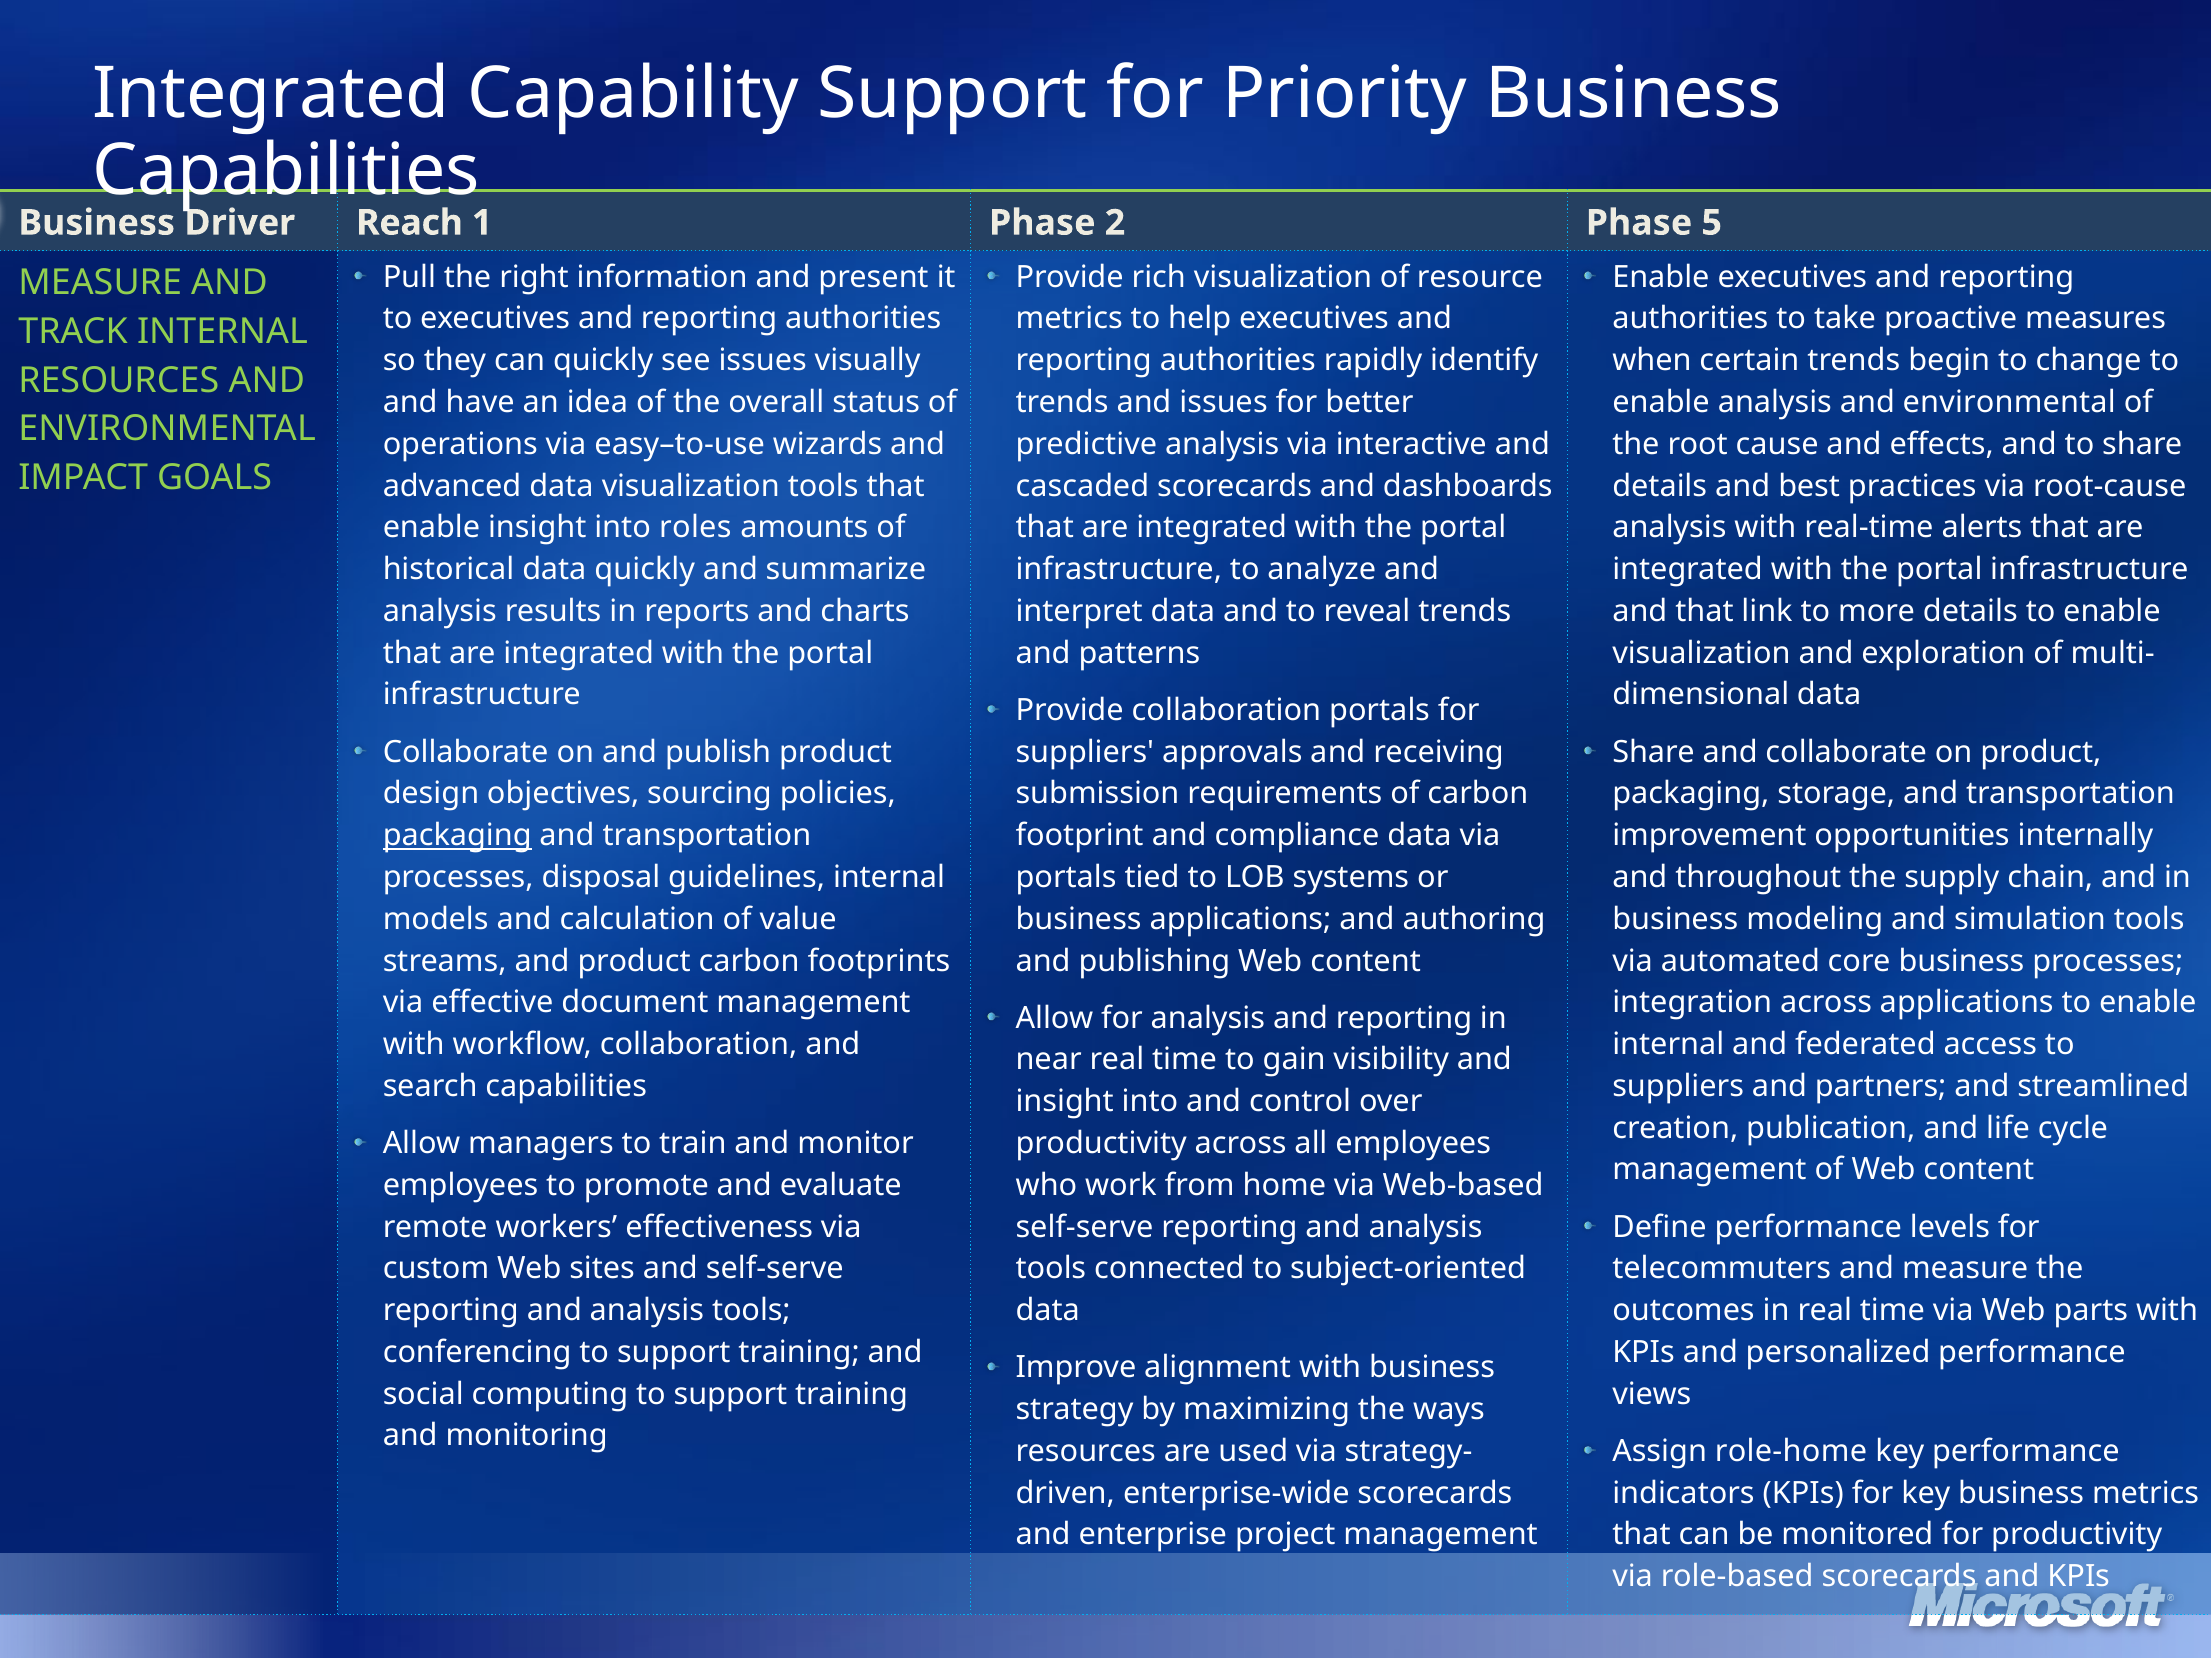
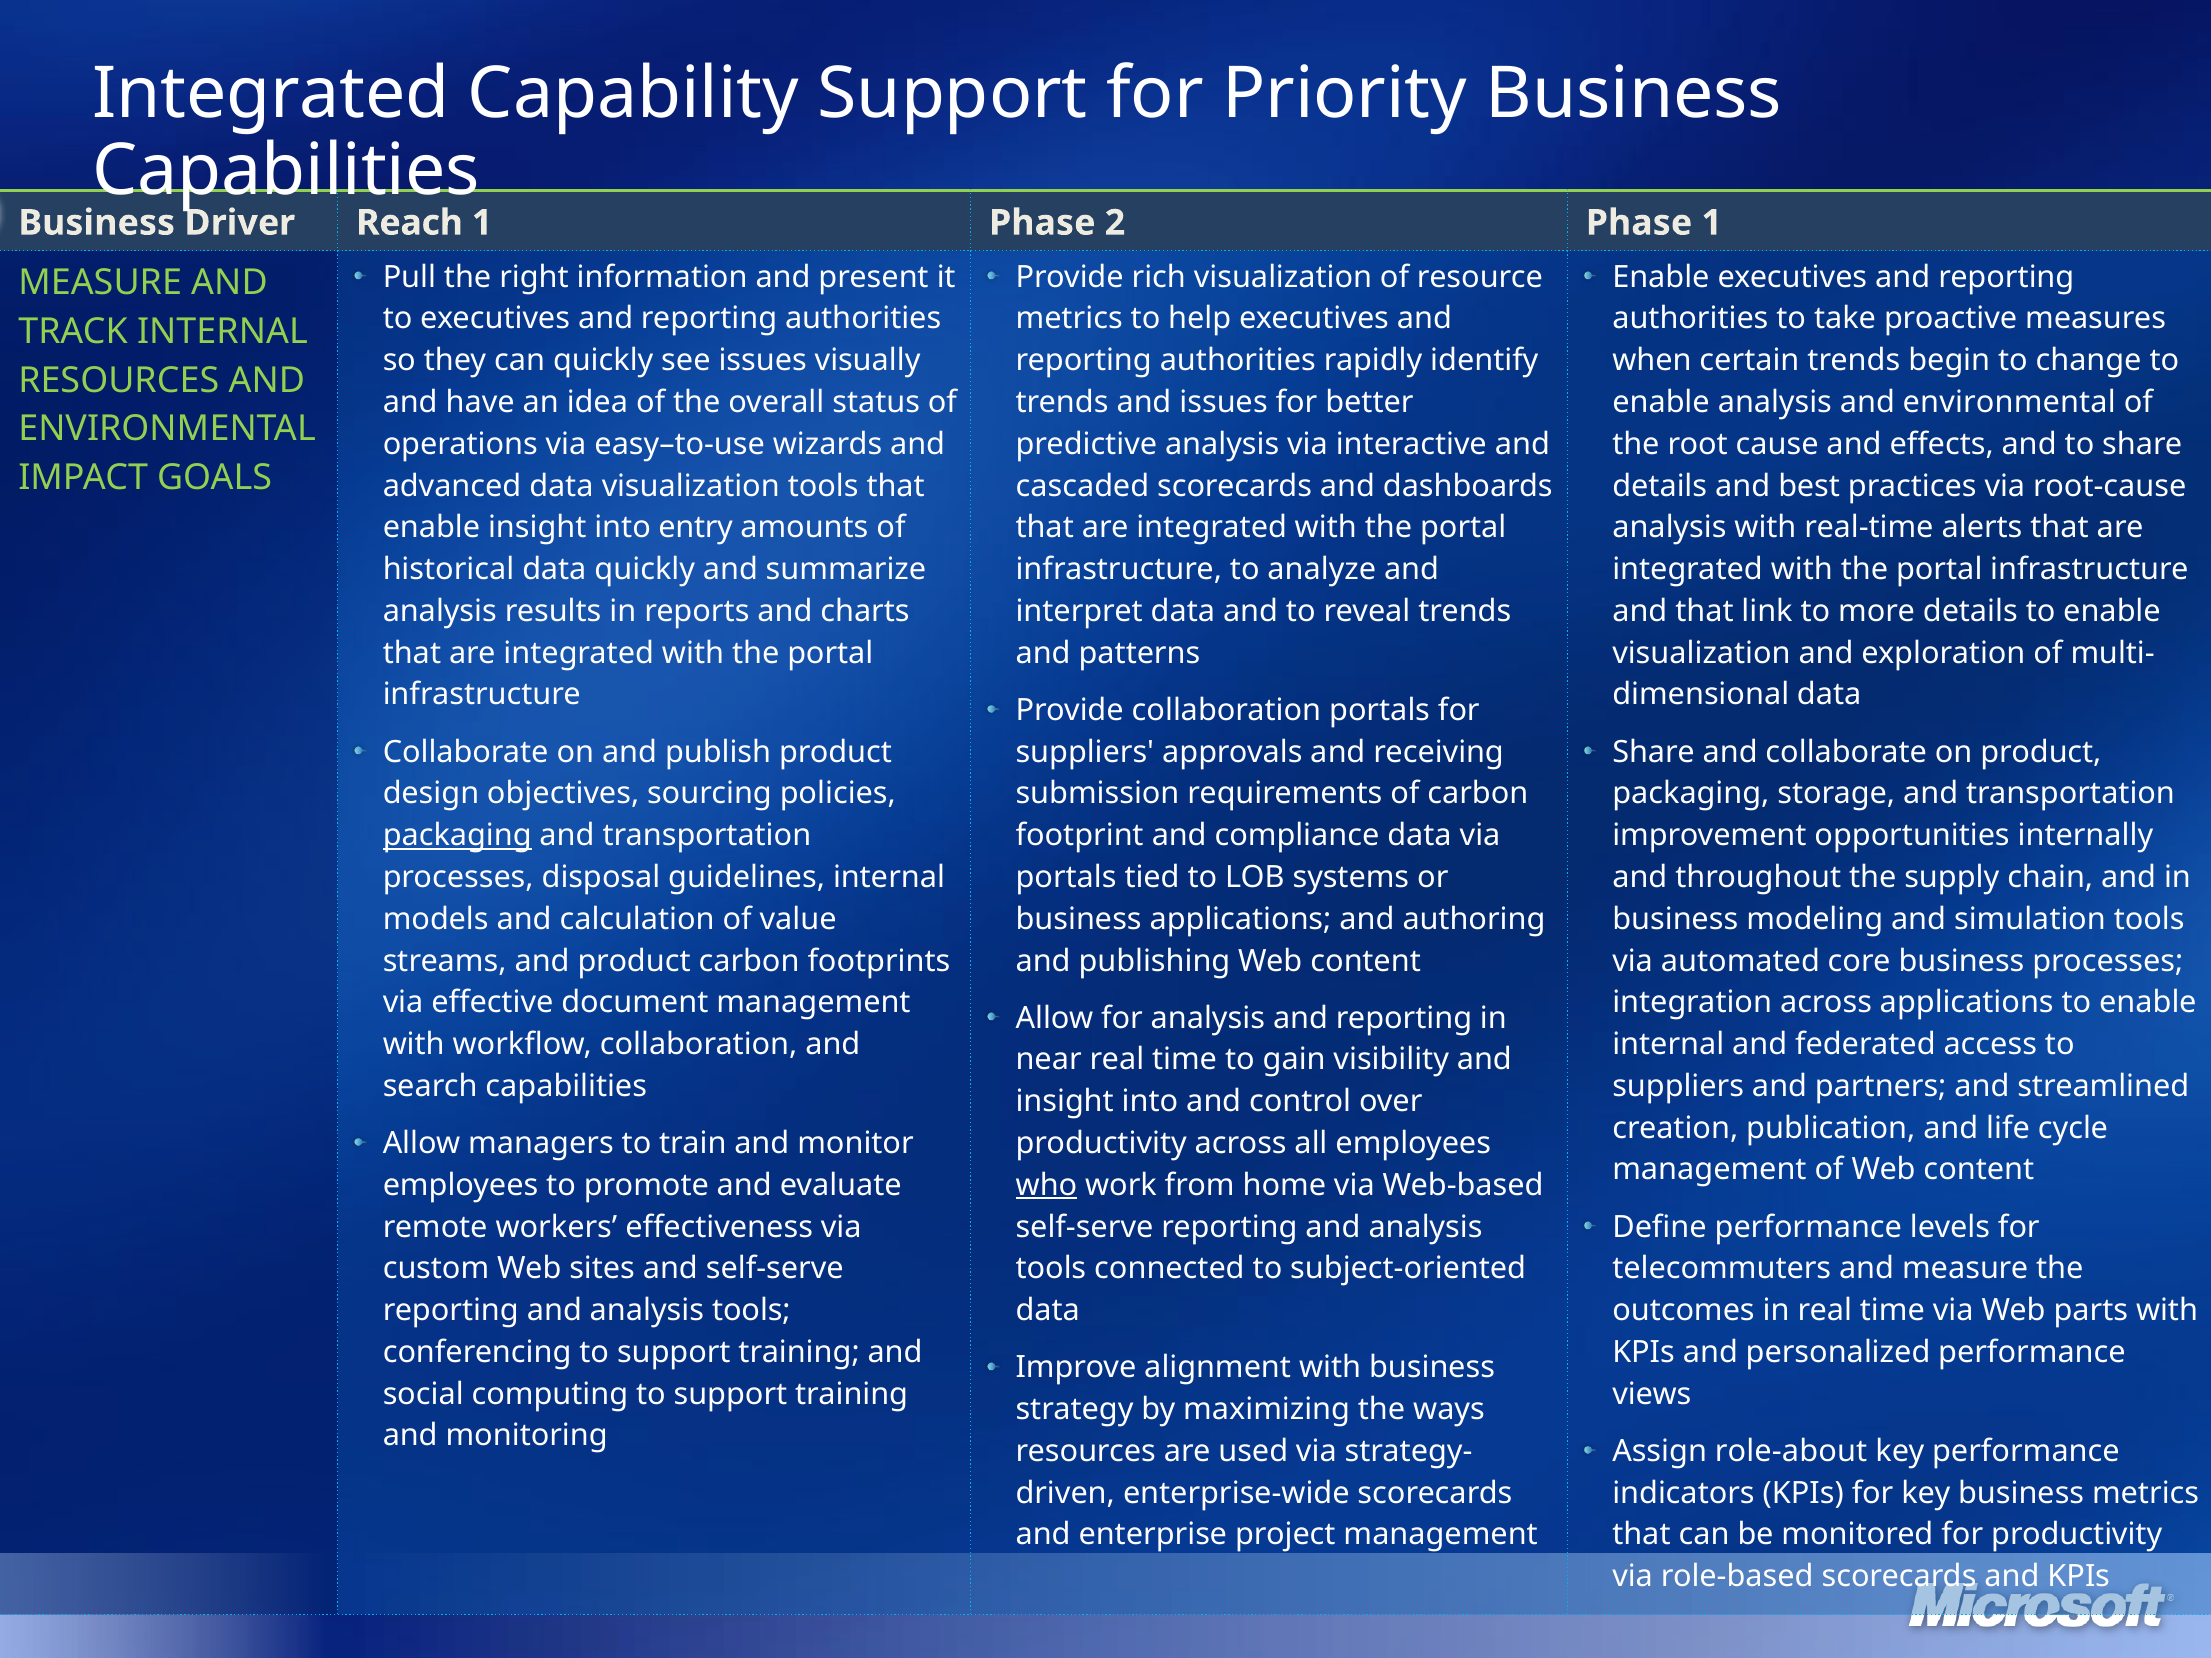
Phase 5: 5 -> 1
roles: roles -> entry
who underline: none -> present
role-home: role-home -> role-about
